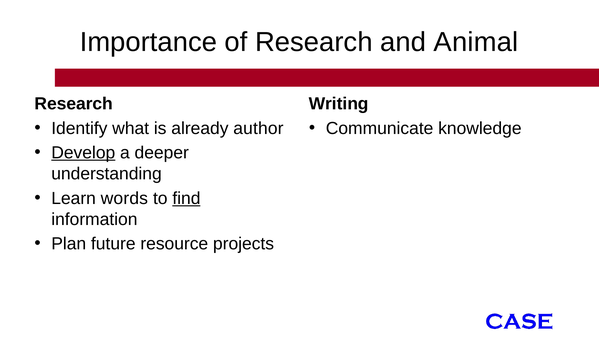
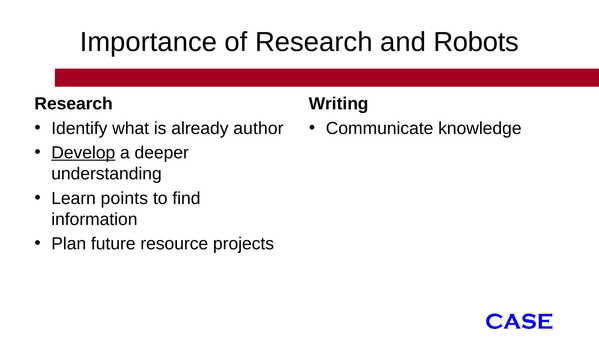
Animal: Animal -> Robots
words: words -> points
find underline: present -> none
